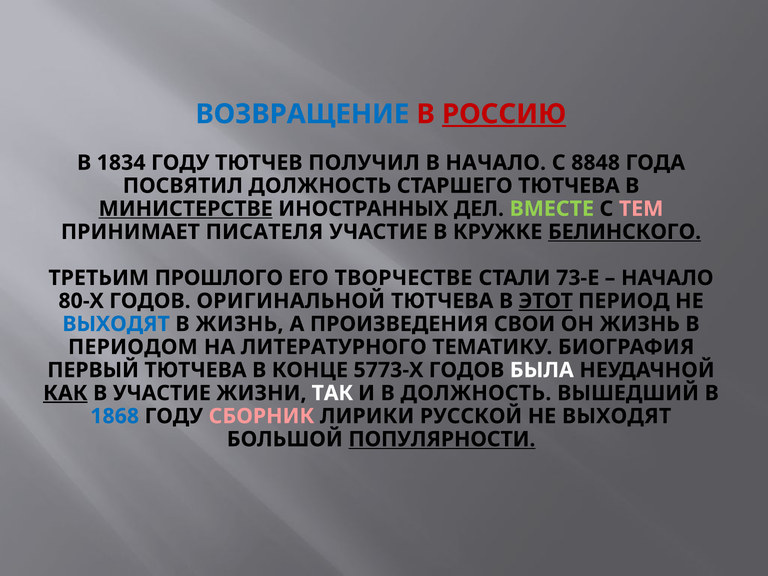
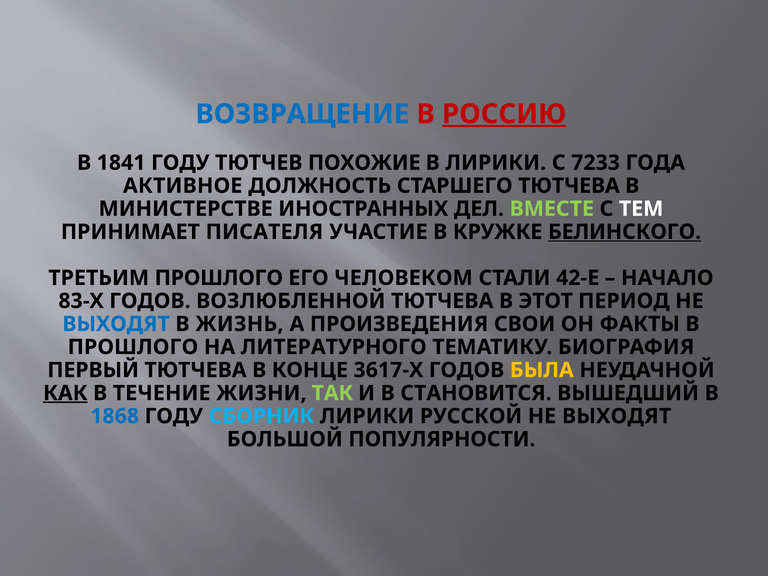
1834: 1834 -> 1841
ПОЛУЧИЛ: ПОЛУЧИЛ -> ПОХОЖИЕ
В НАЧАЛО: НАЧАЛО -> ЛИРИКИ
8848: 8848 -> 7233
ПОСВЯТИЛ: ПОСВЯТИЛ -> АКТИВНОЕ
МИНИСТЕРСТВЕ underline: present -> none
ТЕМ colour: pink -> white
ТВОРЧЕСТВЕ: ТВОРЧЕСТВЕ -> ЧЕЛОВЕКОМ
73-Е: 73-Е -> 42-Е
80-Х: 80-Х -> 83-Х
ОРИГИНАЛЬНОЙ: ОРИГИНАЛЬНОЙ -> ВОЗЛЮБЛЕННОЙ
ЭТОТ underline: present -> none
ОН ЖИЗНЬ: ЖИЗНЬ -> ФАКТЫ
ПЕРИОДОМ at (133, 347): ПЕРИОДОМ -> ПРОШЛОГО
5773-Х: 5773-Х -> 3617-Х
БЫЛА colour: white -> yellow
В УЧАСТИЕ: УЧАСТИЕ -> ТЕЧЕНИЕ
ТАК colour: white -> light green
В ДОЛЖНОСТЬ: ДОЛЖНОСТЬ -> СТАНОВИТСЯ
СБОРНИК colour: pink -> light blue
ПОПУЛЯРНОСТИ underline: present -> none
